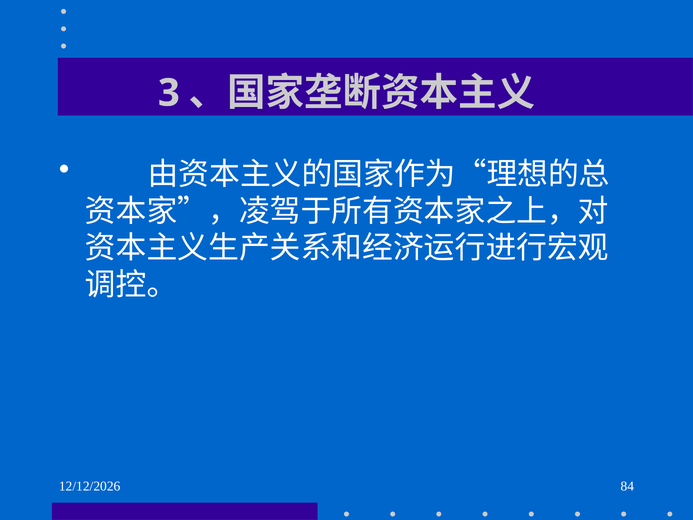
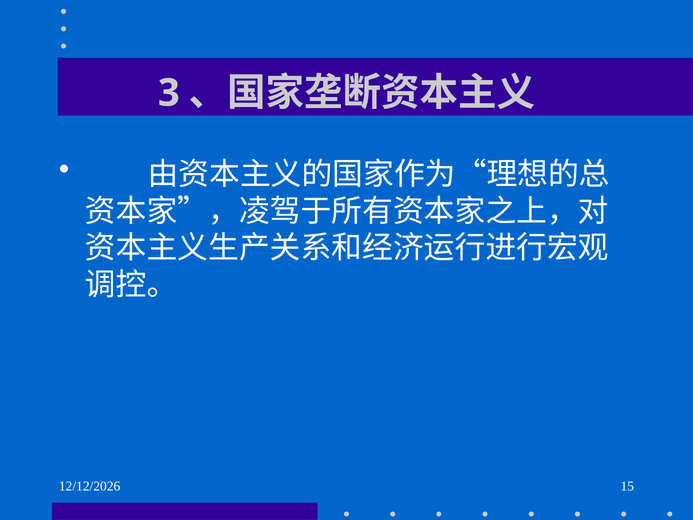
84: 84 -> 15
